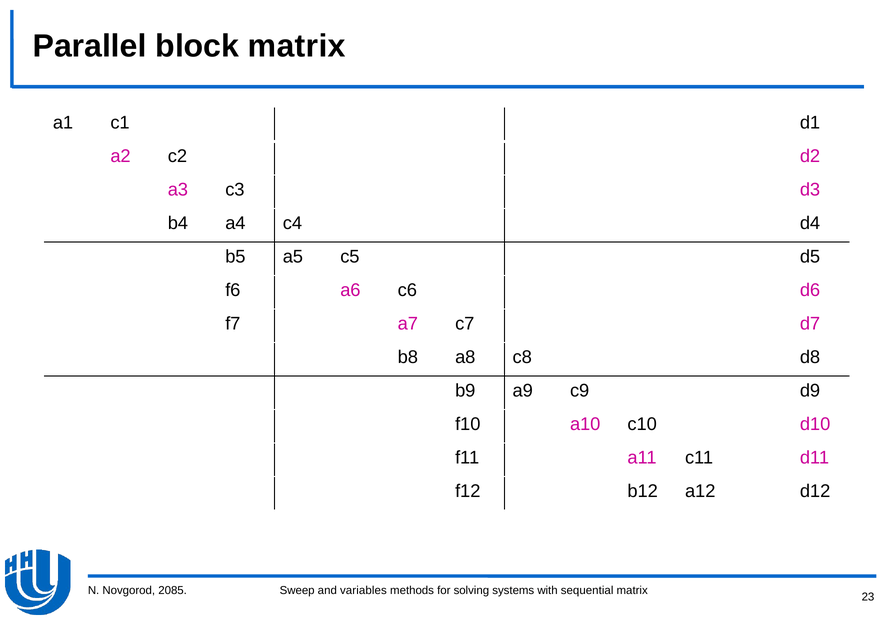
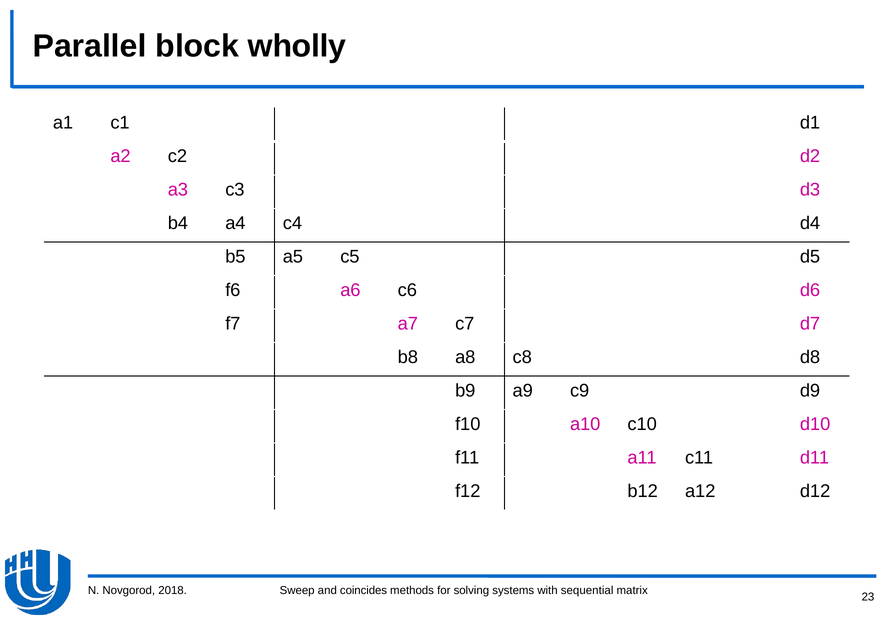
block matrix: matrix -> wholly
2085: 2085 -> 2018
variables: variables -> coincides
